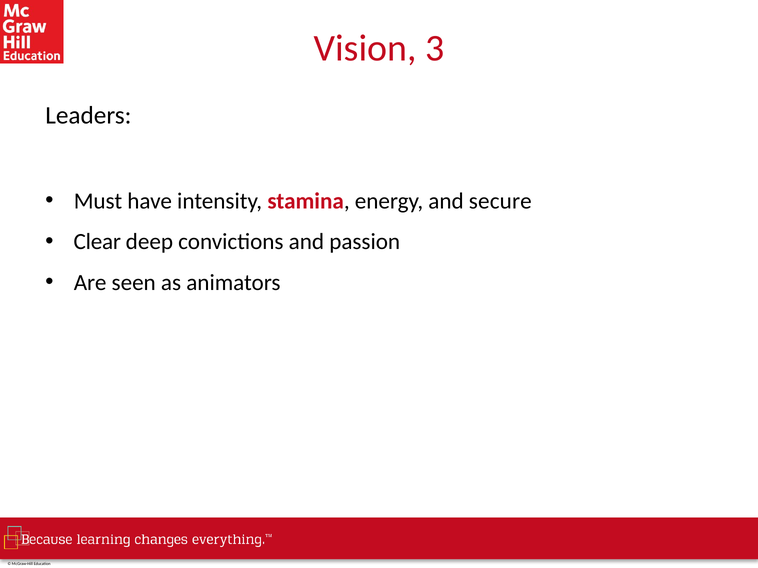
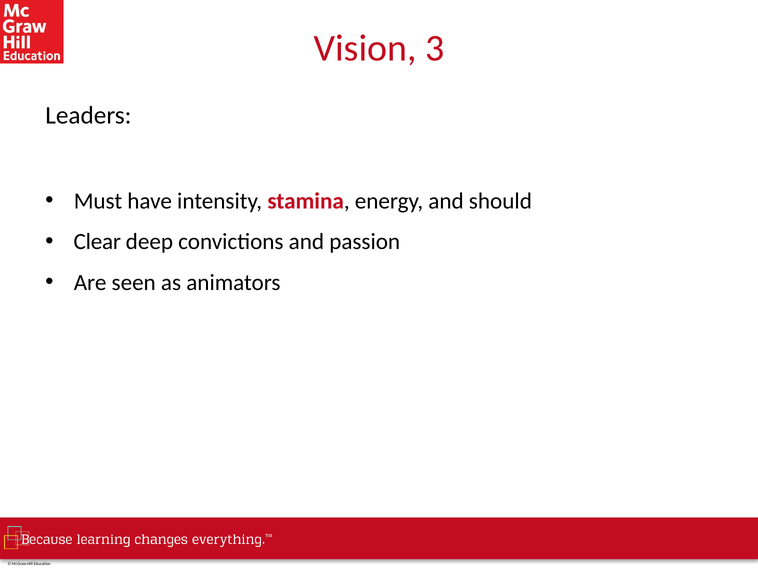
secure: secure -> should
